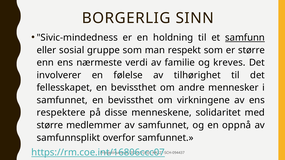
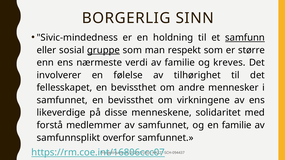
gruppe underline: none -> present
respektere: respektere -> likeverdige
større at (50, 125): større -> forstå
en oppnå: oppnå -> familie
